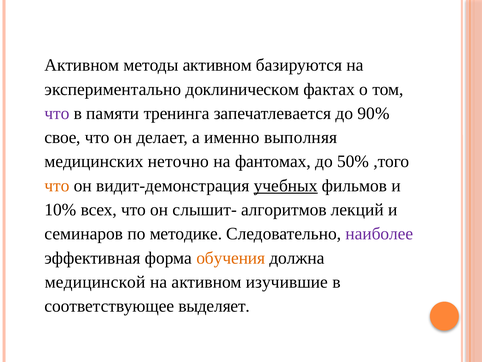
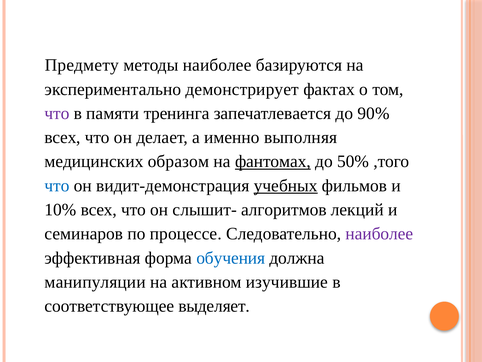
Активном at (82, 65): Активном -> Предмету
методы активном: активном -> наиболее
доклиническом: доклиническом -> демонстрирует
свое at (63, 137): свое -> всех
неточно: неточно -> образом
фантомах underline: none -> present
что at (57, 185) colour: orange -> blue
методике: методике -> процессе
обучения colour: orange -> blue
медицинской: медицинской -> манипуляции
